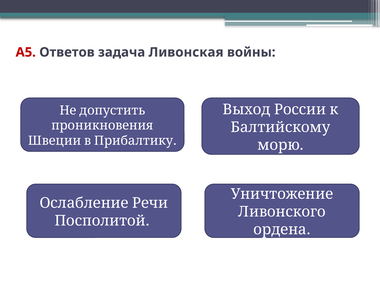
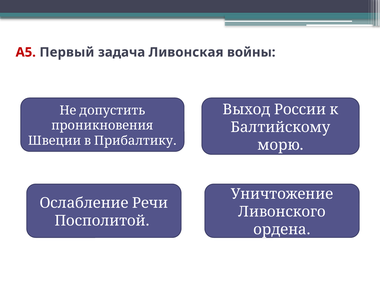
Ответов: Ответов -> Первый
